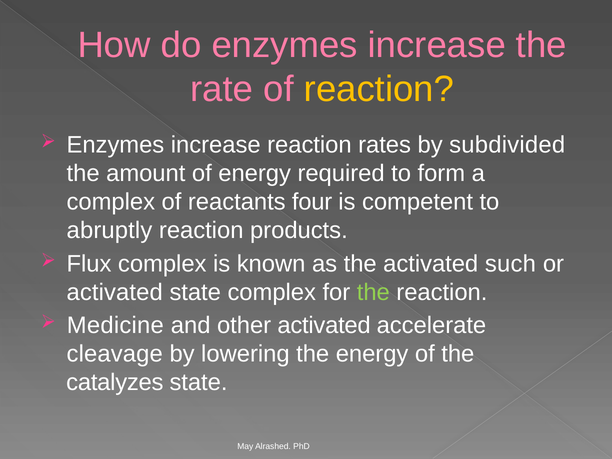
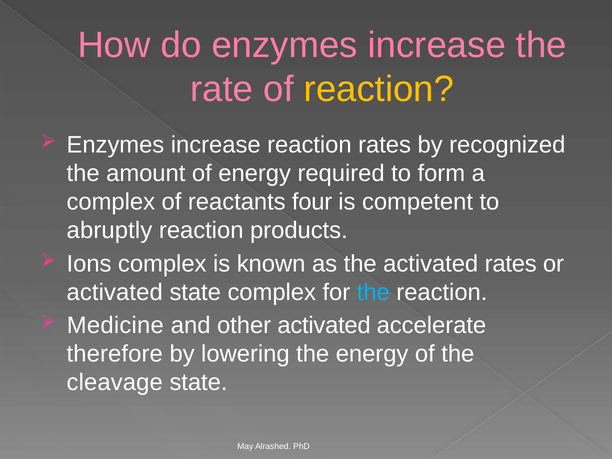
subdivided: subdivided -> recognized
Flux: Flux -> Ions
activated such: such -> rates
the at (373, 292) colour: light green -> light blue
cleavage: cleavage -> therefore
catalyzes: catalyzes -> cleavage
